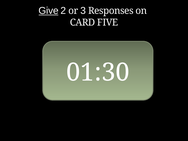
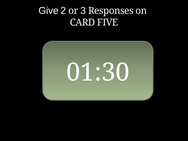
Give underline: present -> none
